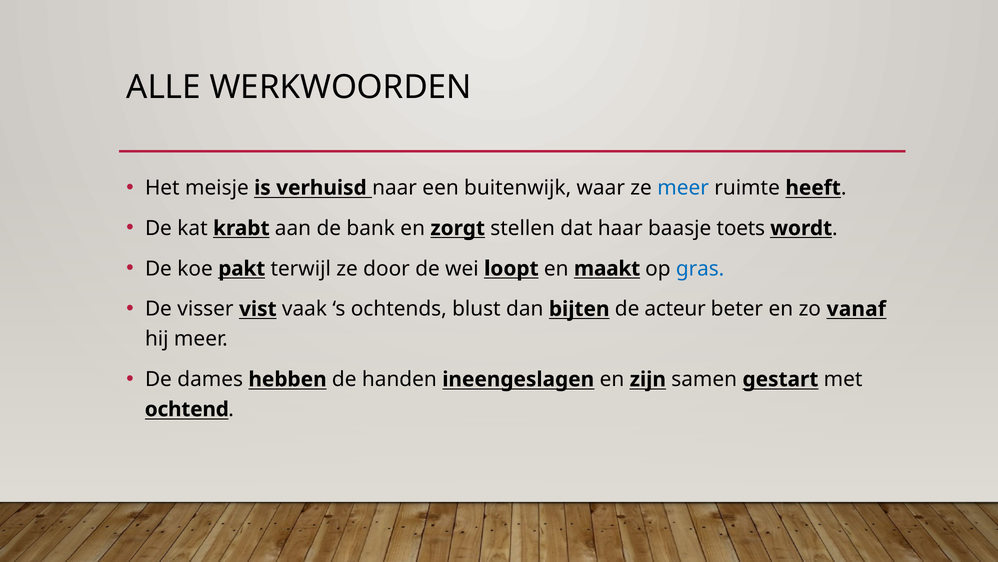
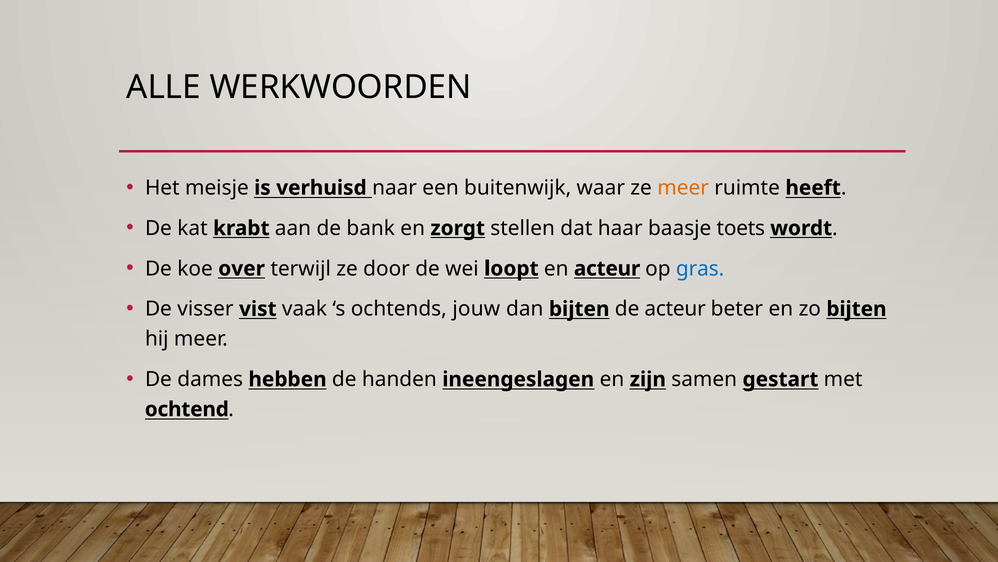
meer at (683, 188) colour: blue -> orange
pakt: pakt -> over
en maakt: maakt -> acteur
blust: blust -> jouw
zo vanaf: vanaf -> bijten
